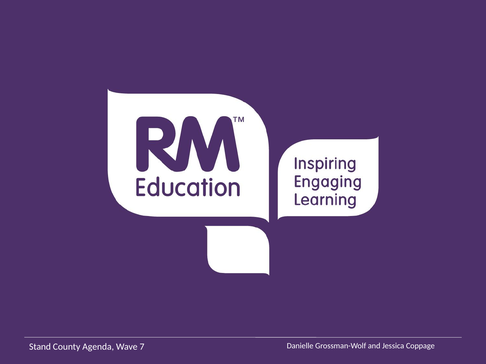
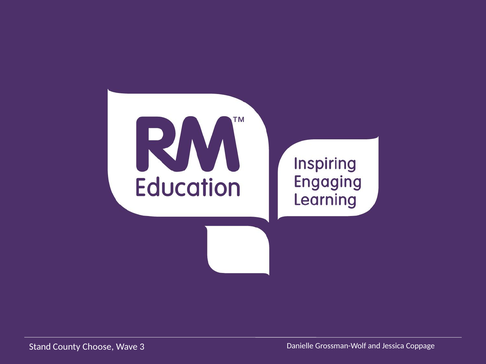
Agenda: Agenda -> Choose
7: 7 -> 3
